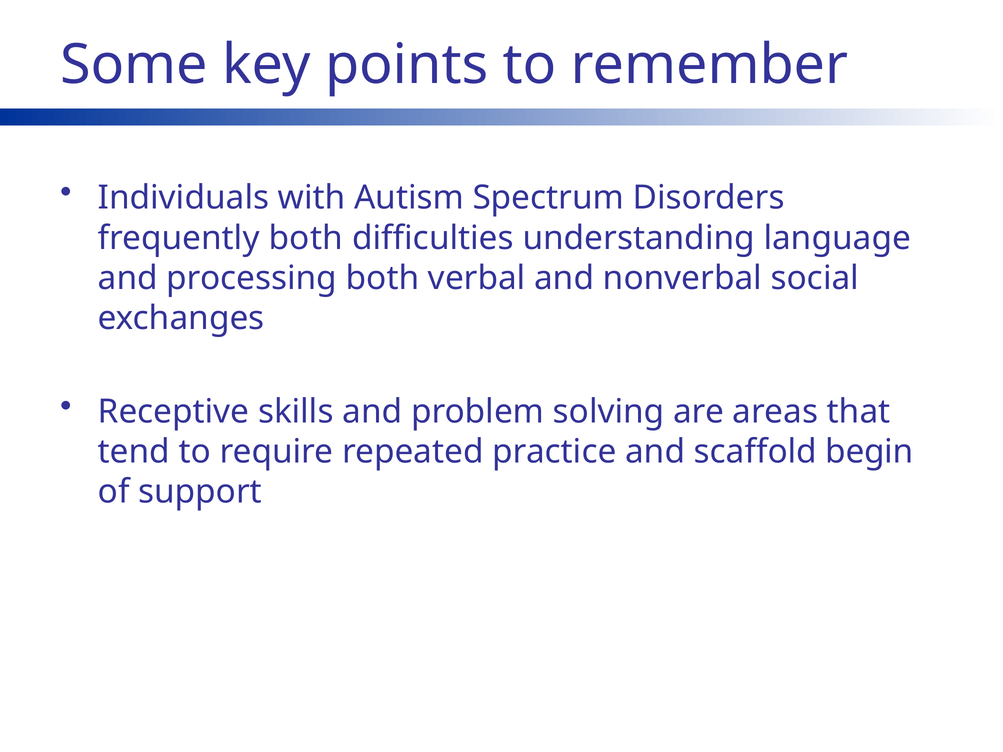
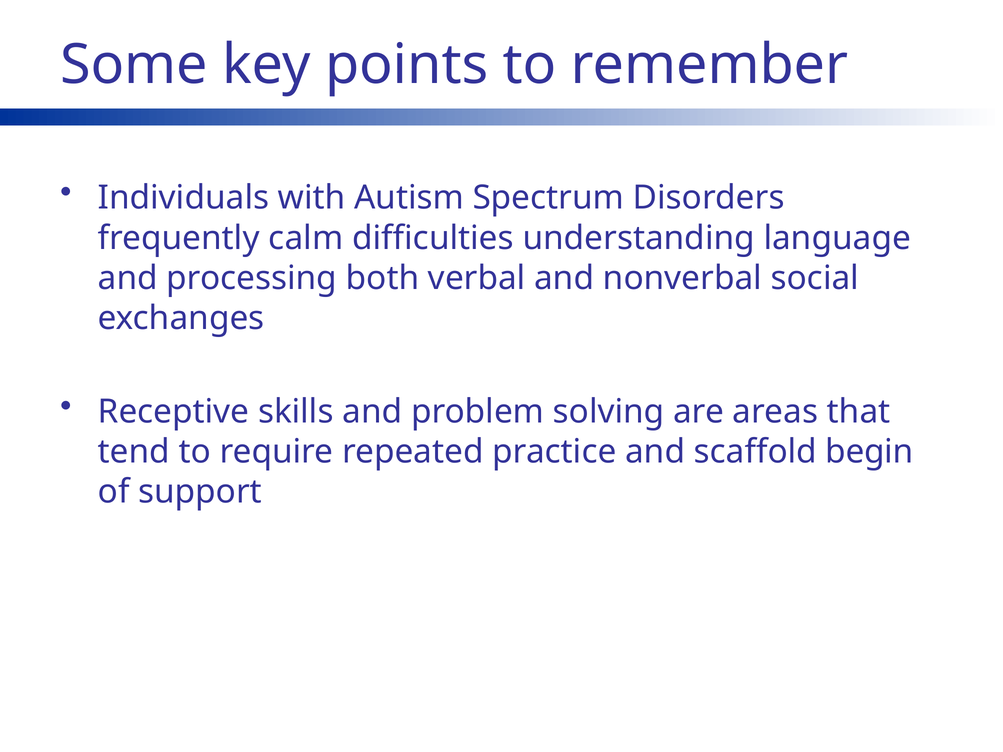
frequently both: both -> calm
